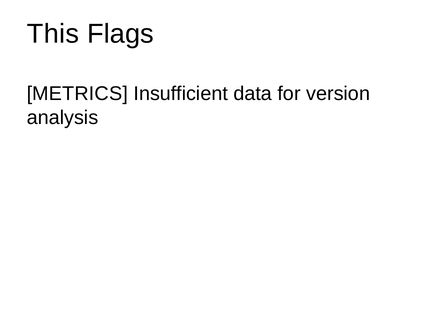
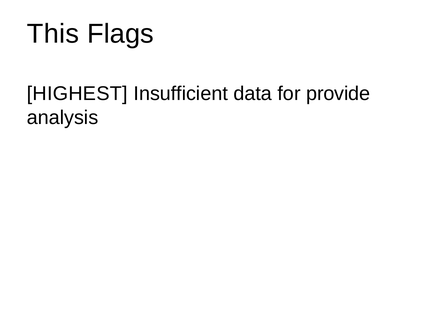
METRICS: METRICS -> HIGHEST
version: version -> provide
